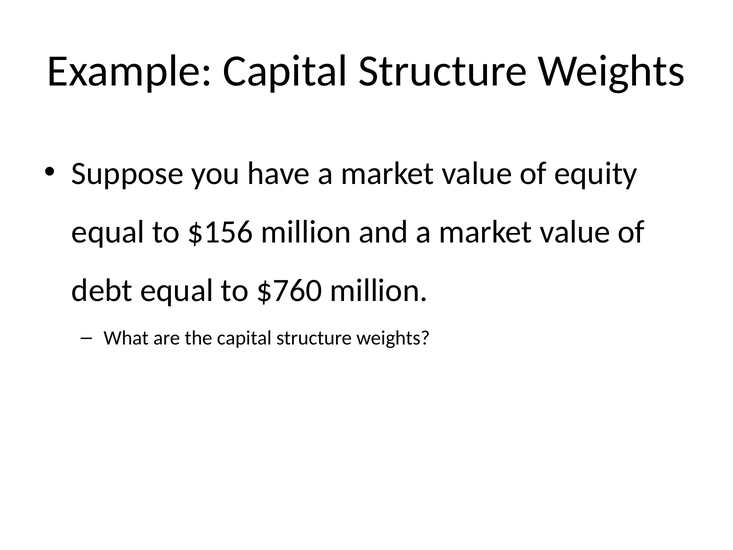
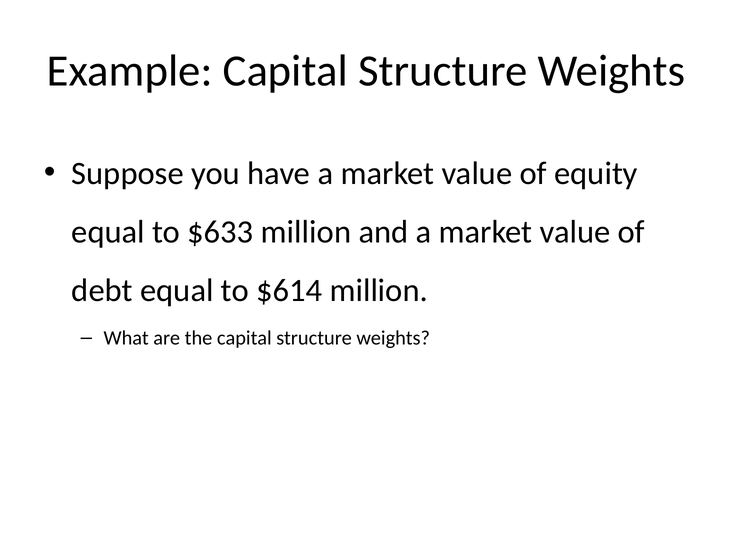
$156: $156 -> $633
$760: $760 -> $614
